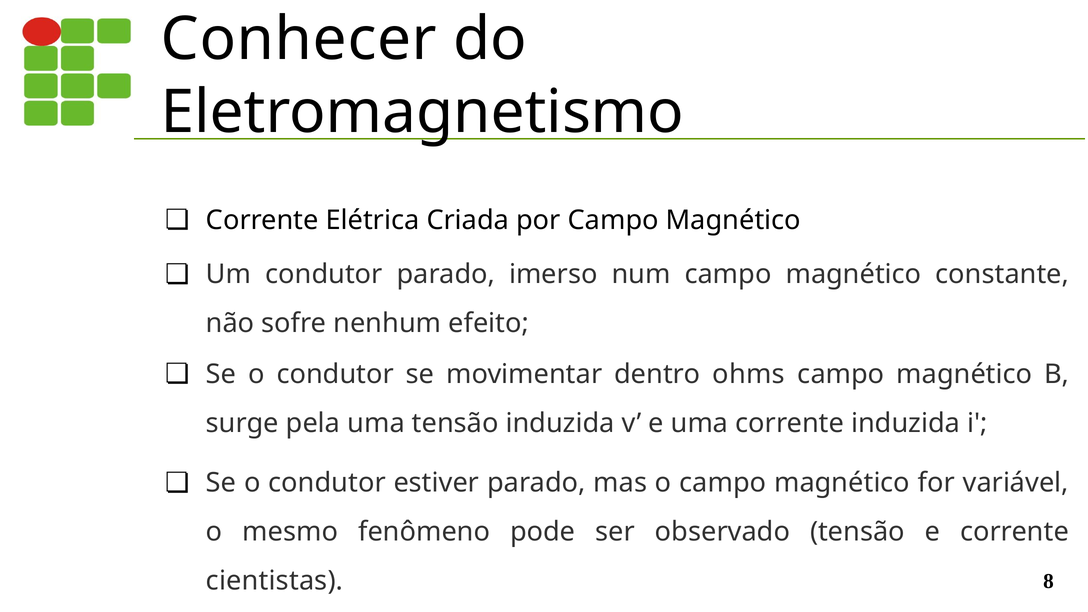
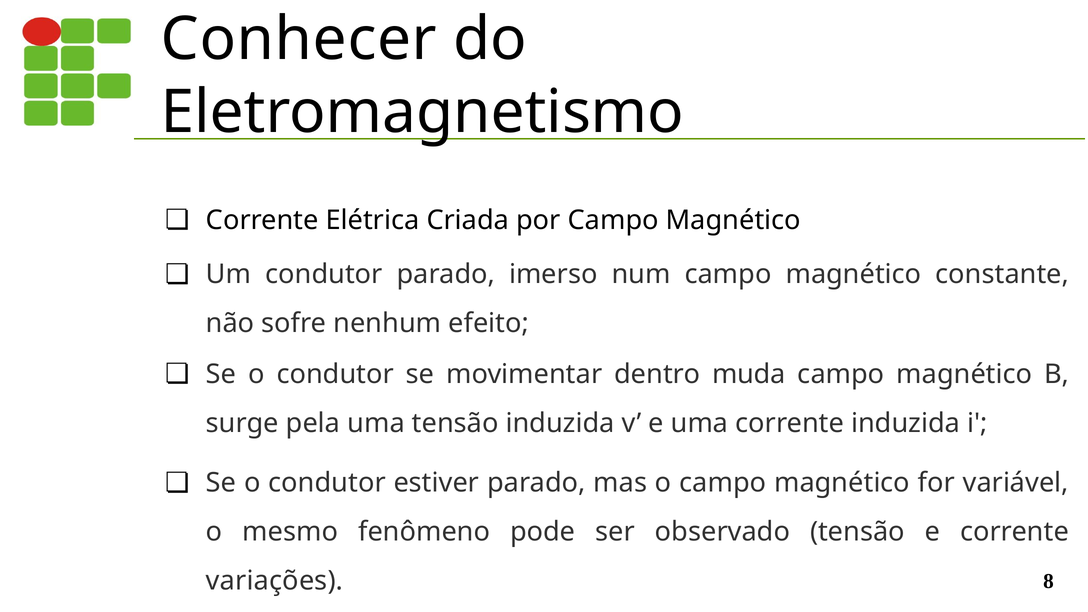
ohms: ohms -> muda
cientistas: cientistas -> variações
